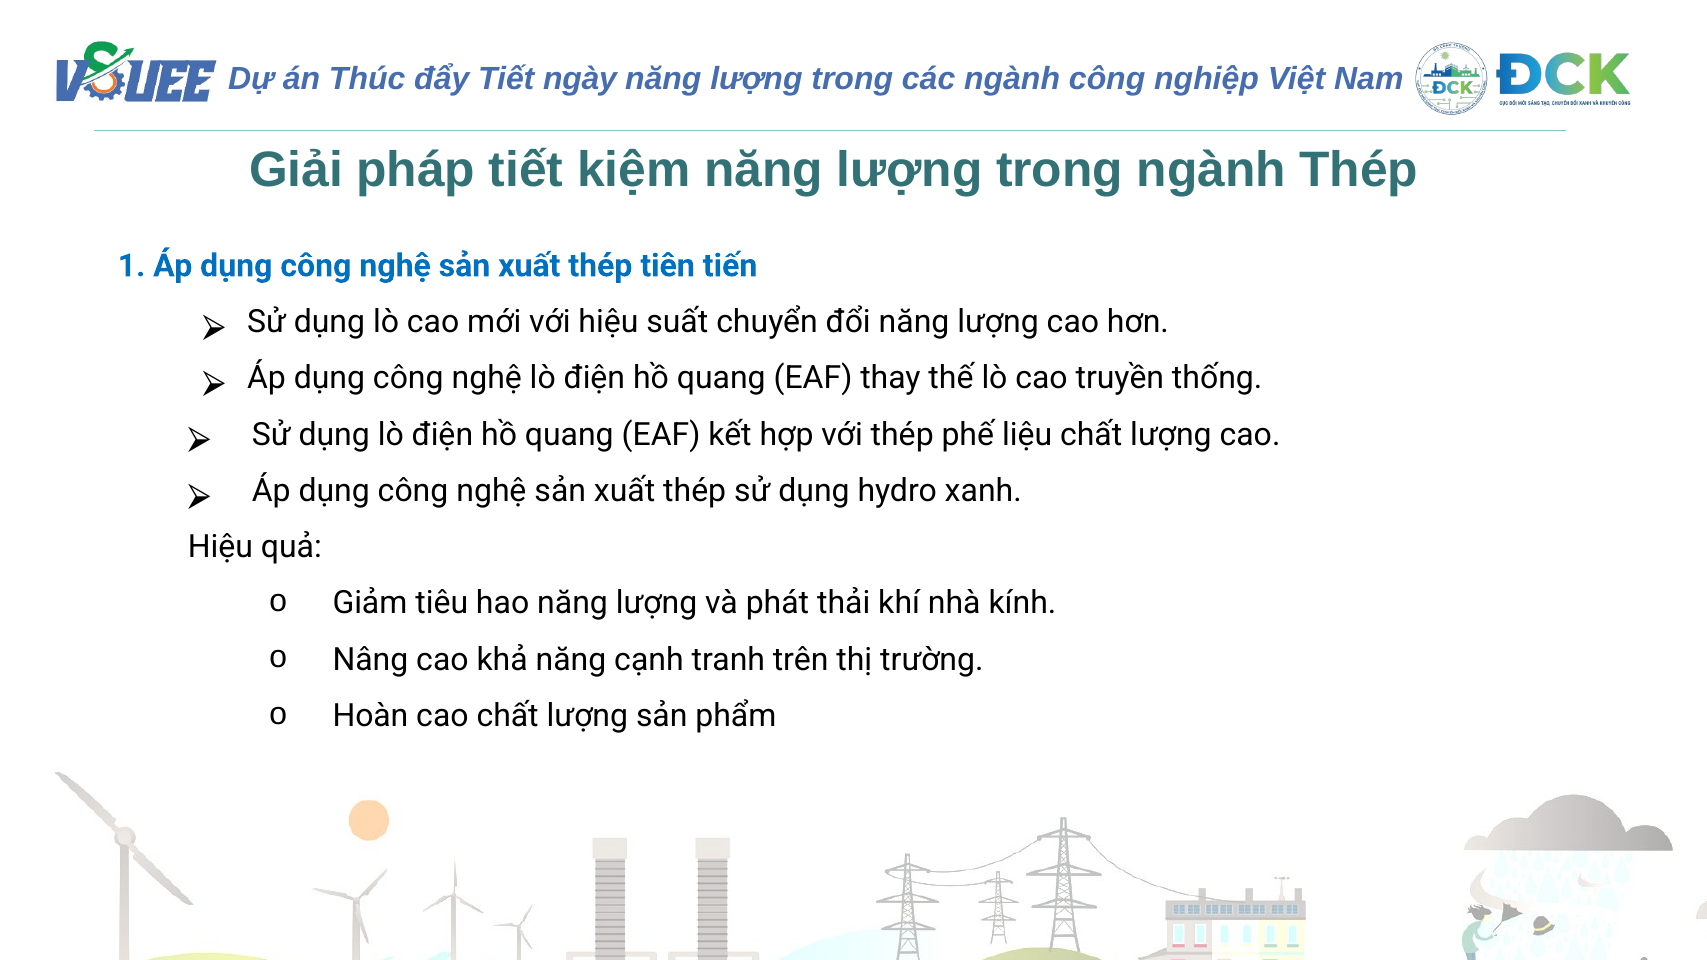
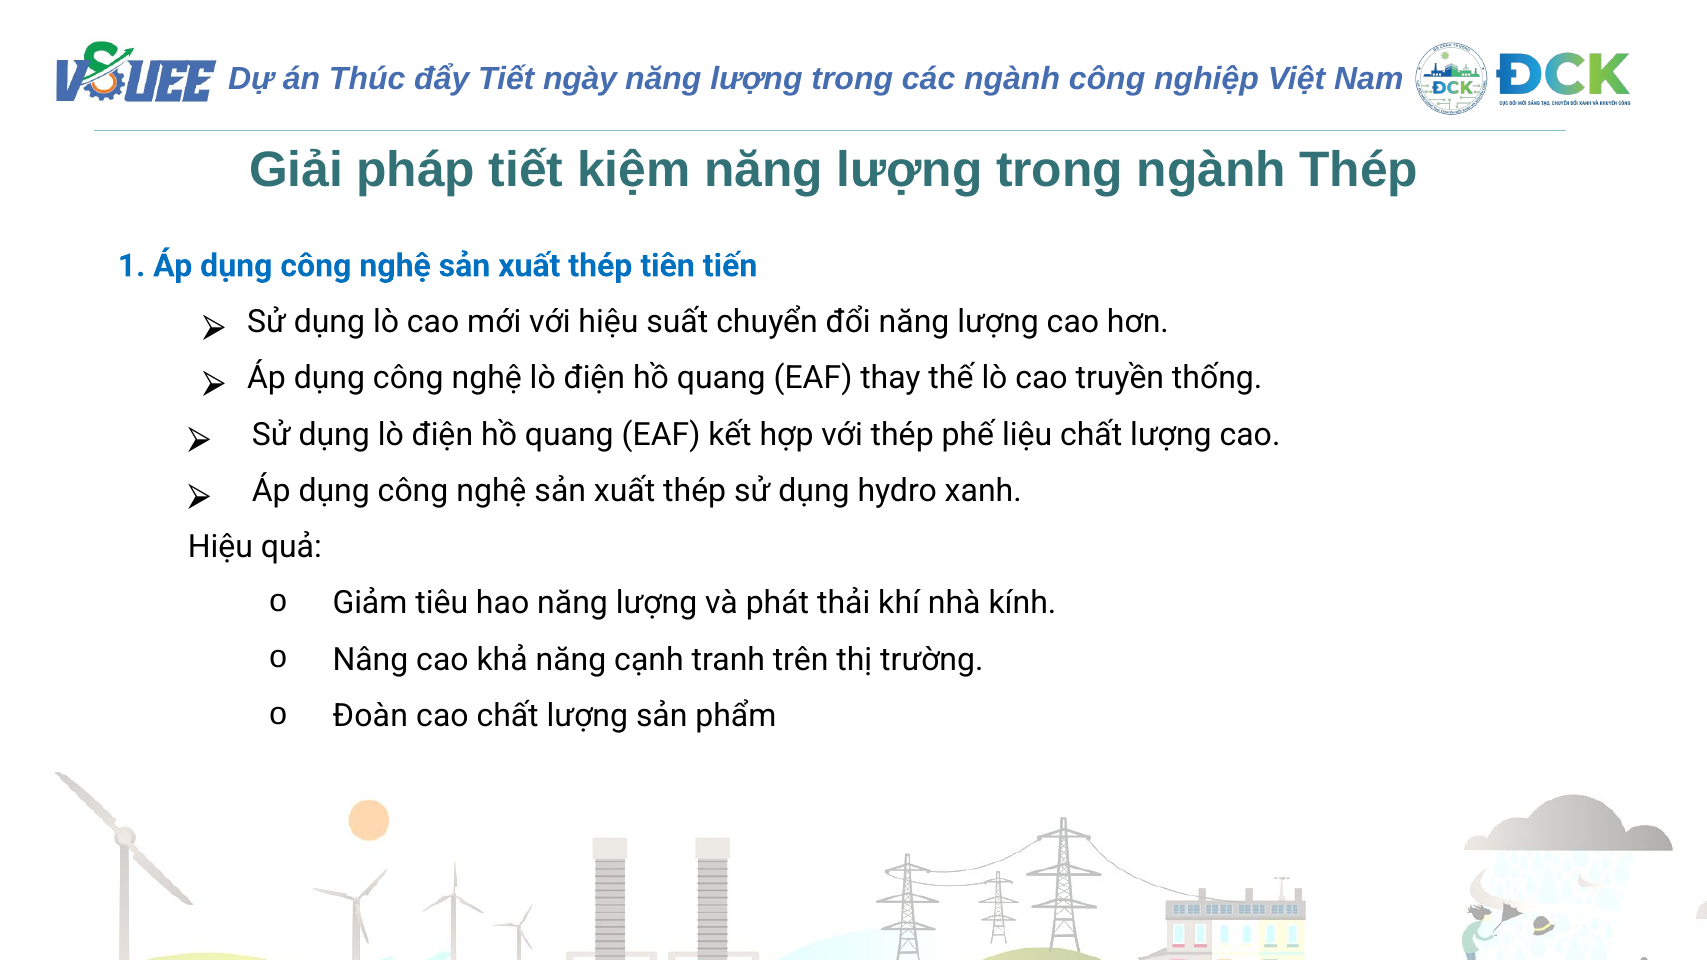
Hoàn: Hoàn -> Đoàn
